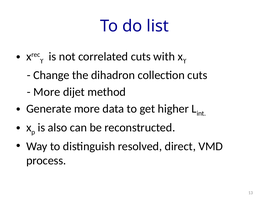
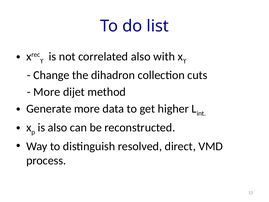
correlated cuts: cuts -> also
